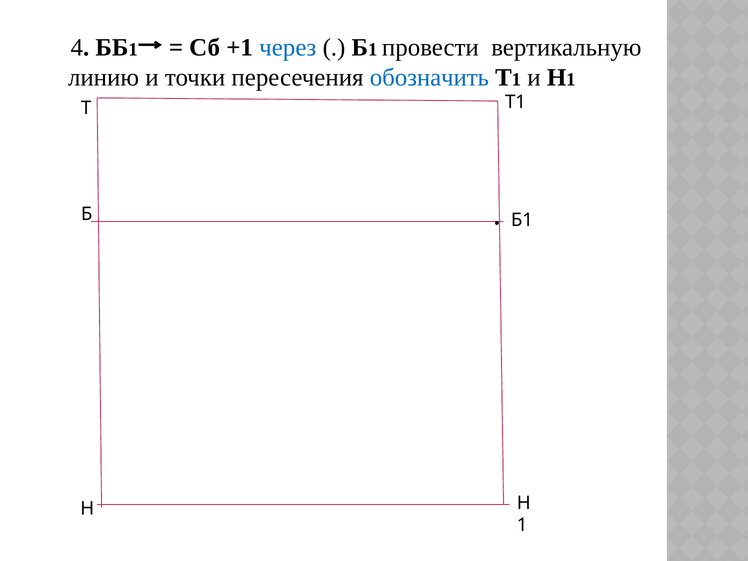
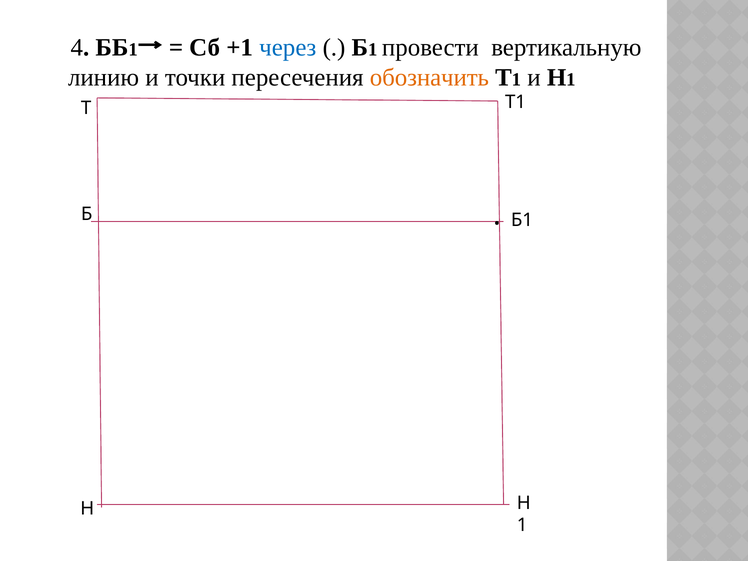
обозначить colour: blue -> orange
